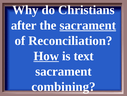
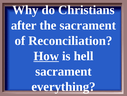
sacrament at (88, 25) underline: present -> none
text: text -> hell
combining: combining -> everything
